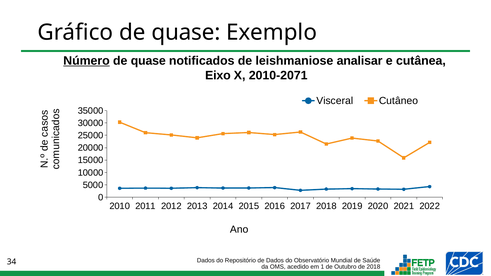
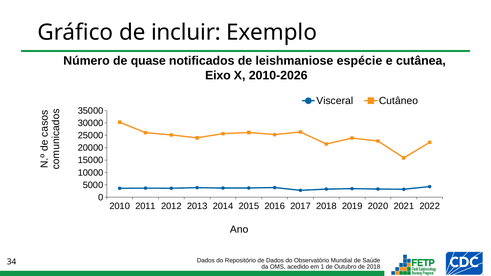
Gráfico de quase: quase -> incluir
Número underline: present -> none
analisar: analisar -> espécie
2010-2071: 2010-2071 -> 2010-2026
